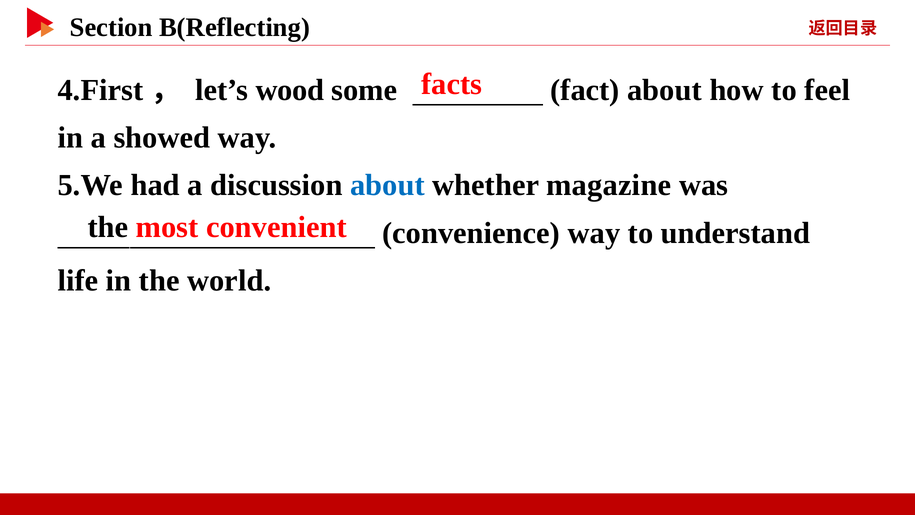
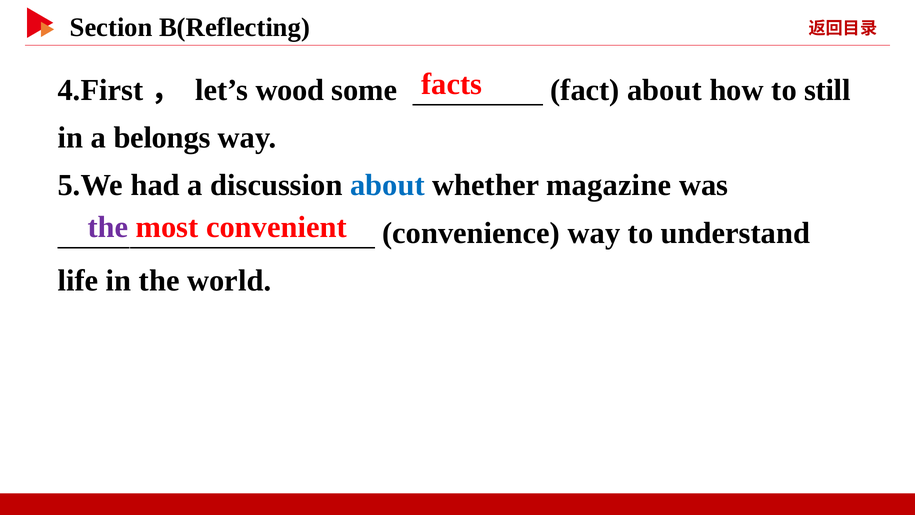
feel: feel -> still
showed: showed -> belongs
the at (108, 227) colour: black -> purple
